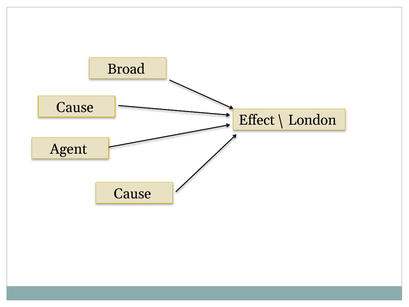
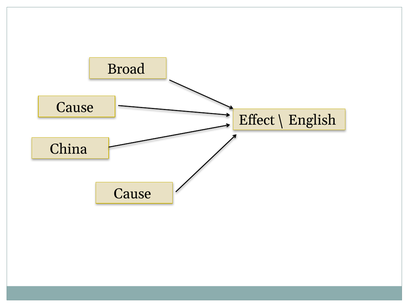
London: London -> English
Agent: Agent -> China
